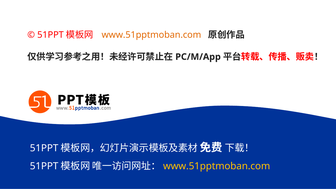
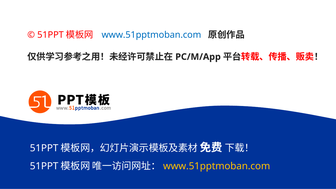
www.51pptmoban.com at (151, 35) colour: orange -> blue
